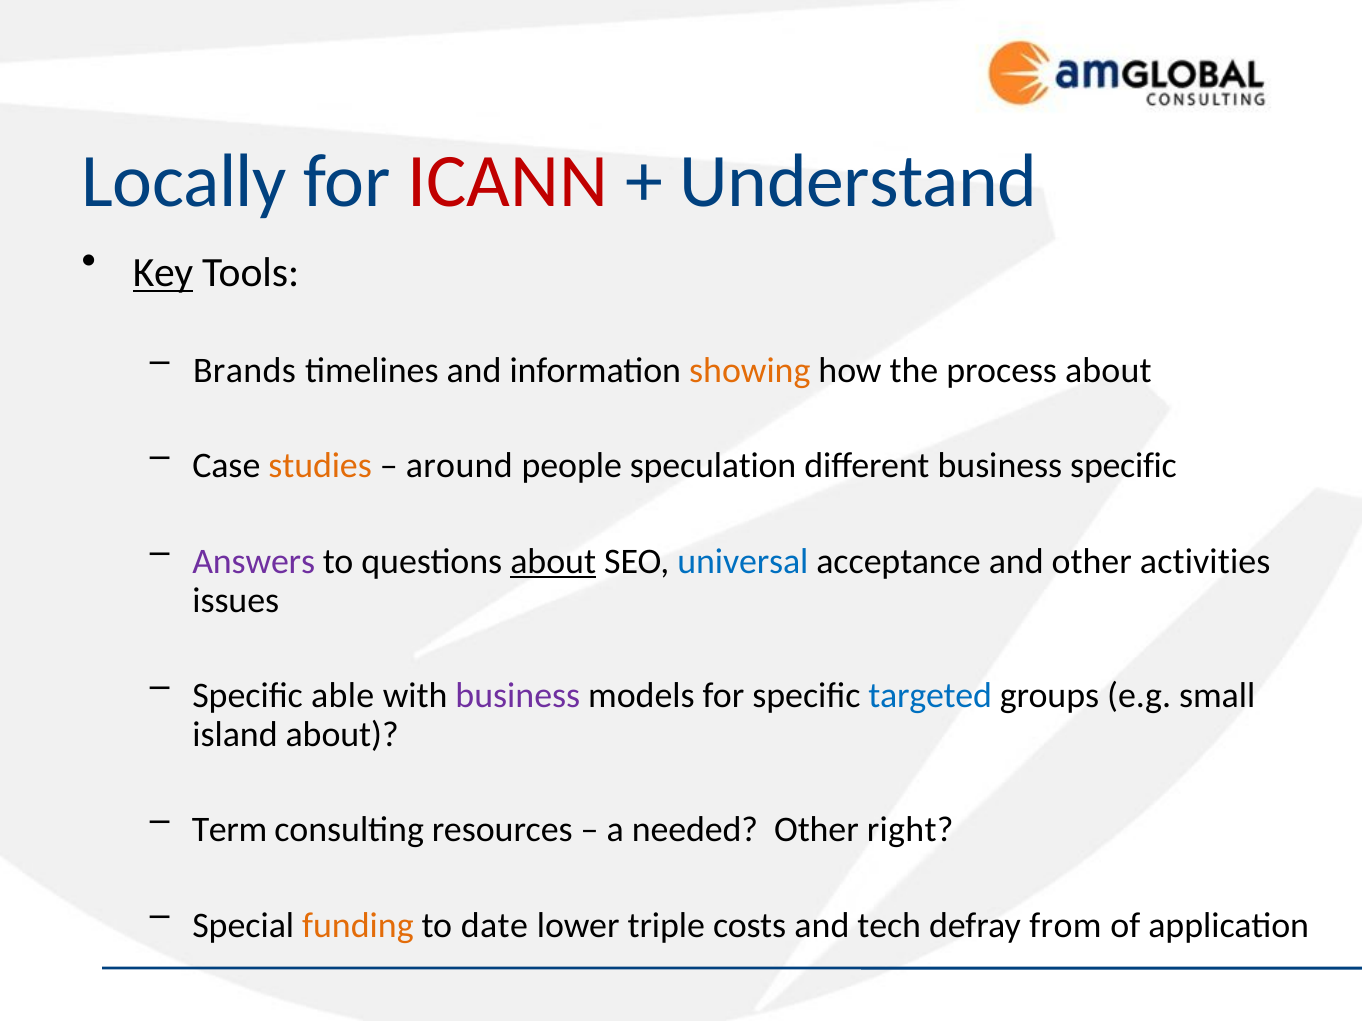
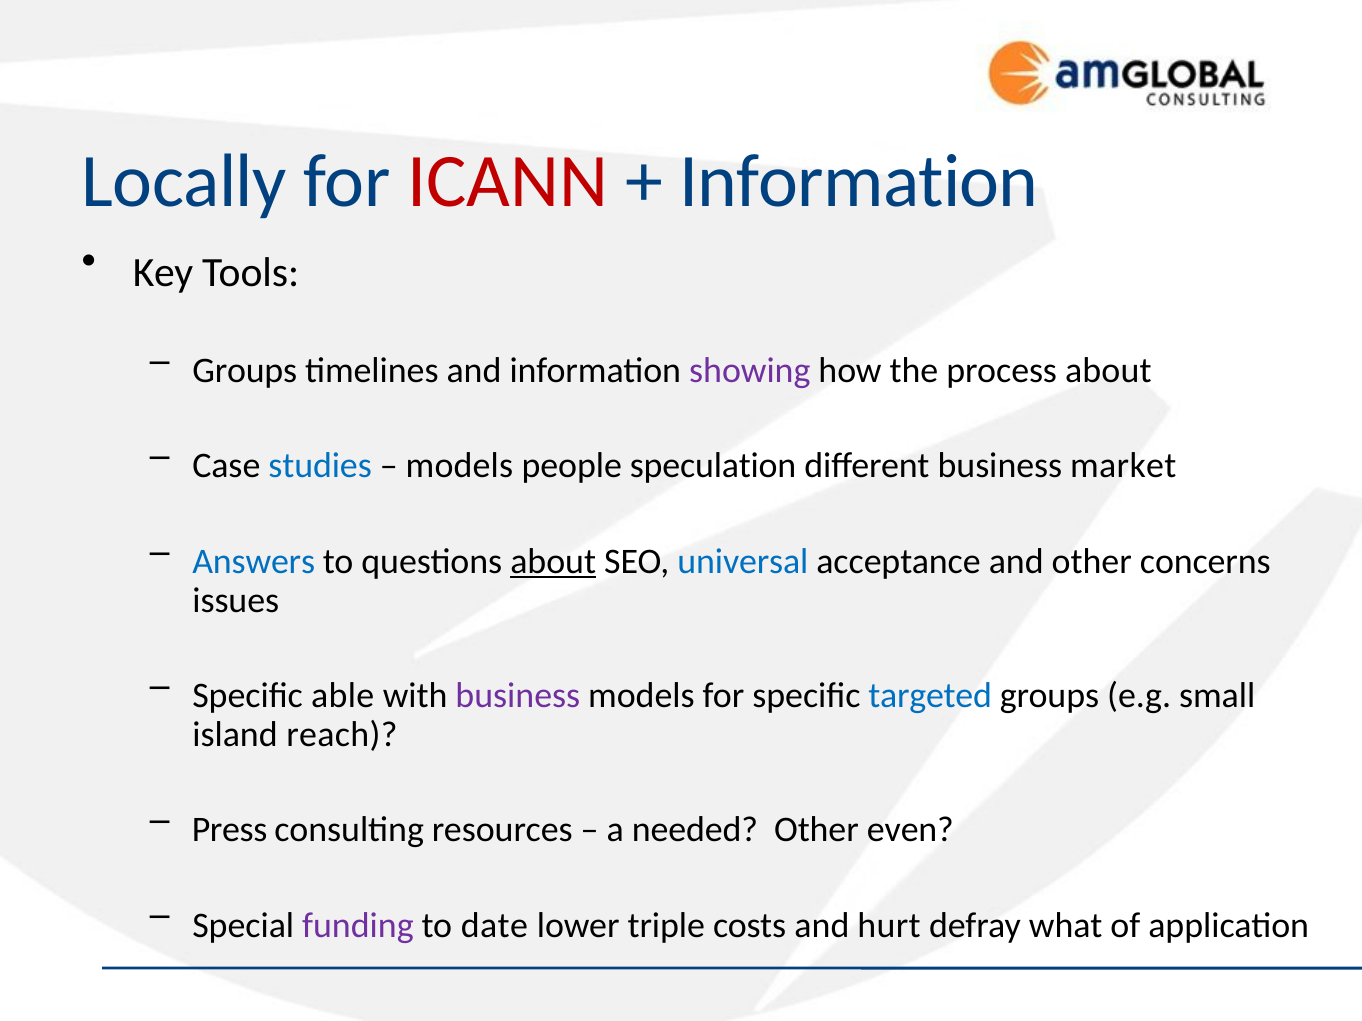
Understand at (859, 181): Understand -> Information
Key underline: present -> none
Brands at (244, 371): Brands -> Groups
showing colour: orange -> purple
studies colour: orange -> blue
around at (459, 466): around -> models
business specific: specific -> market
Answers colour: purple -> blue
activities: activities -> concerns
island about: about -> reach
Term: Term -> Press
right: right -> even
funding colour: orange -> purple
tech: tech -> hurt
from: from -> what
